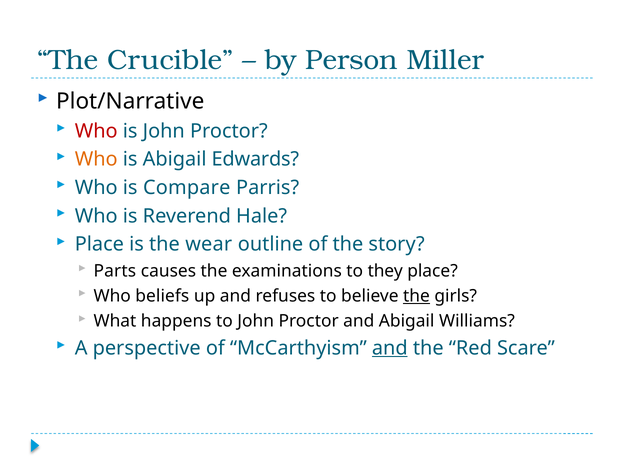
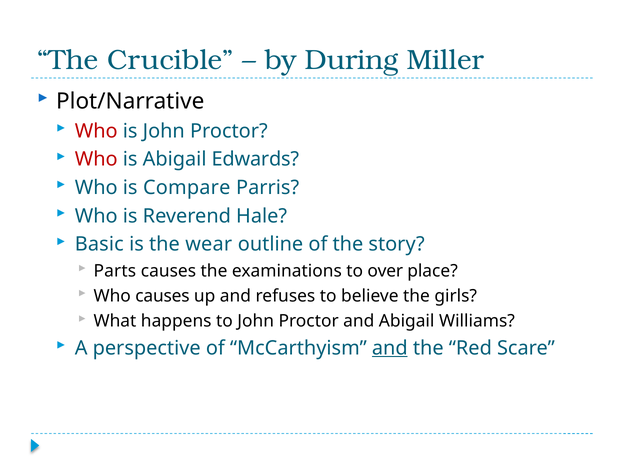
Person: Person -> During
Who at (96, 159) colour: orange -> red
Place at (99, 244): Place -> Basic
they: they -> over
Who beliefs: beliefs -> causes
the at (416, 296) underline: present -> none
